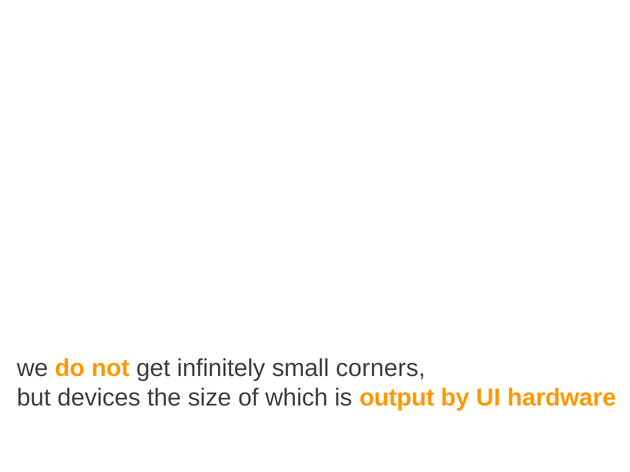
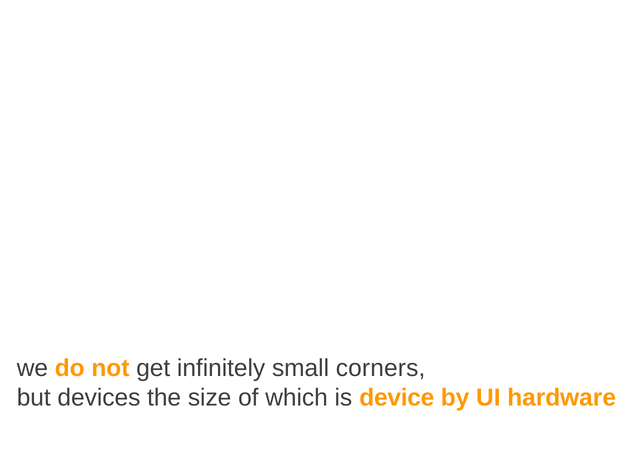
output: output -> device
